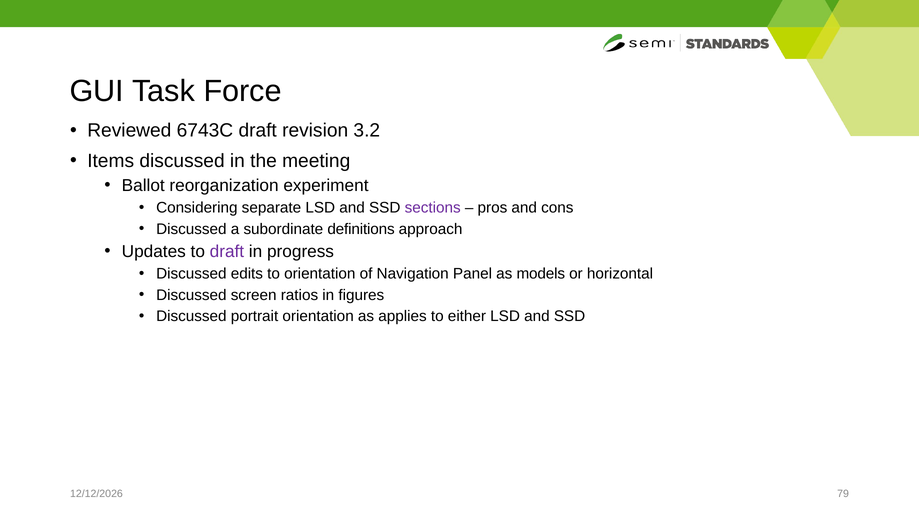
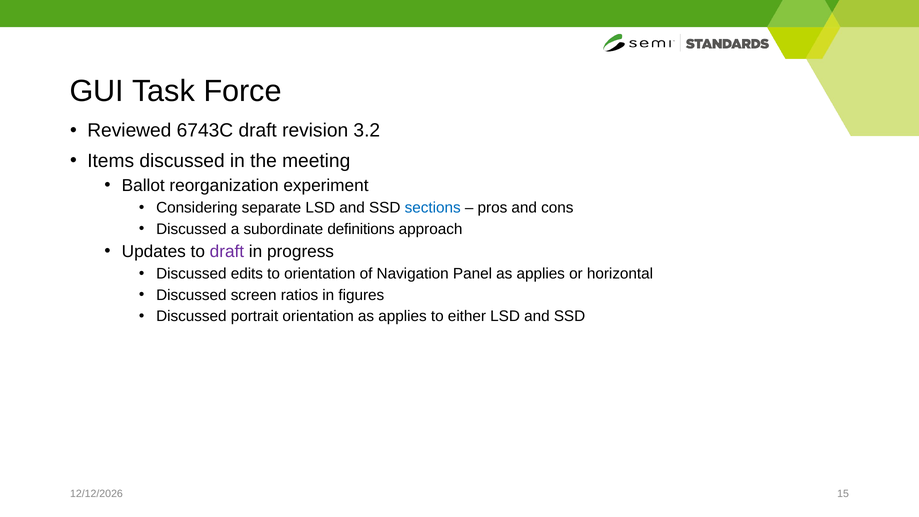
sections colour: purple -> blue
Panel as models: models -> applies
79: 79 -> 15
